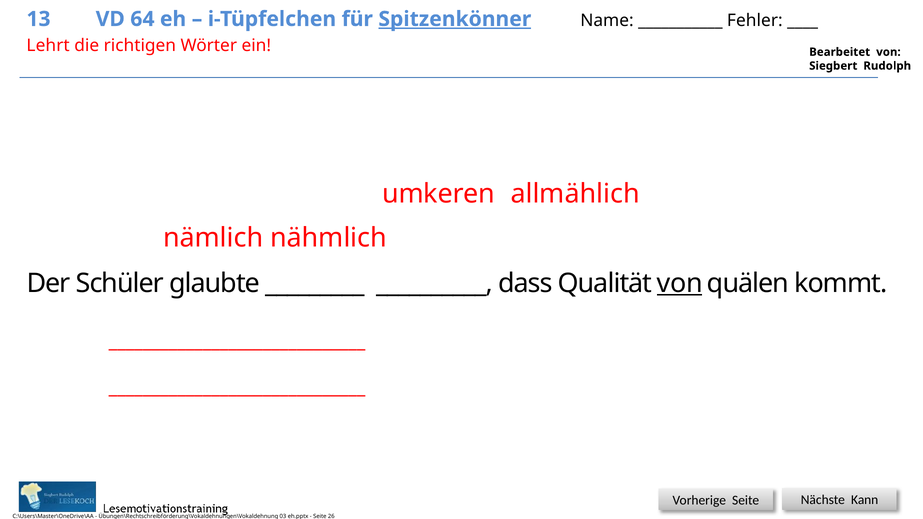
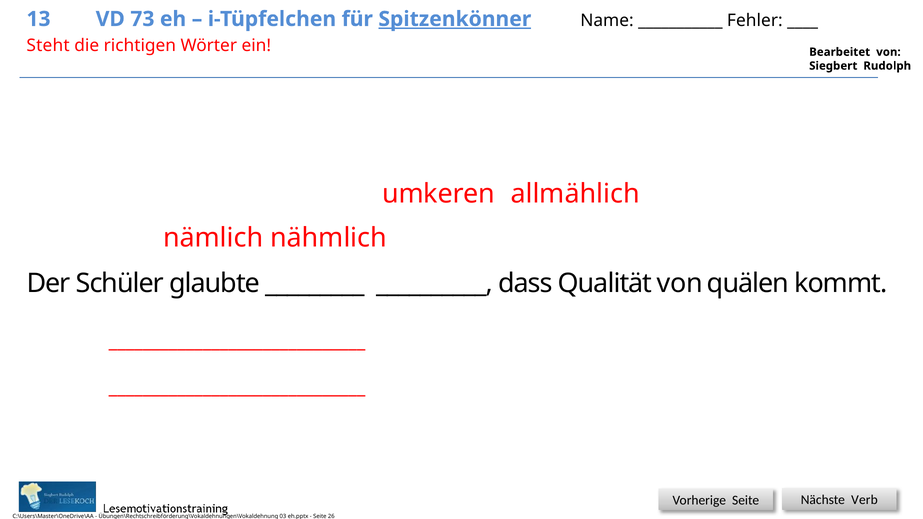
64: 64 -> 73
Lehrt: Lehrt -> Steht
von at (680, 283) underline: present -> none
Kann: Kann -> Verb
